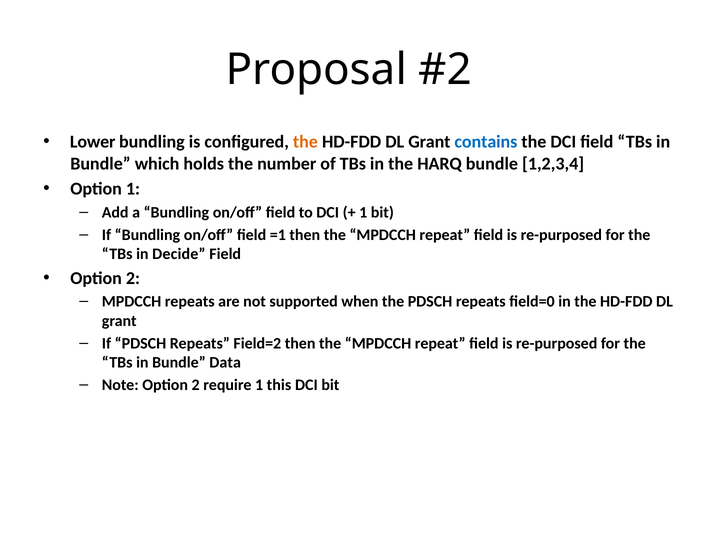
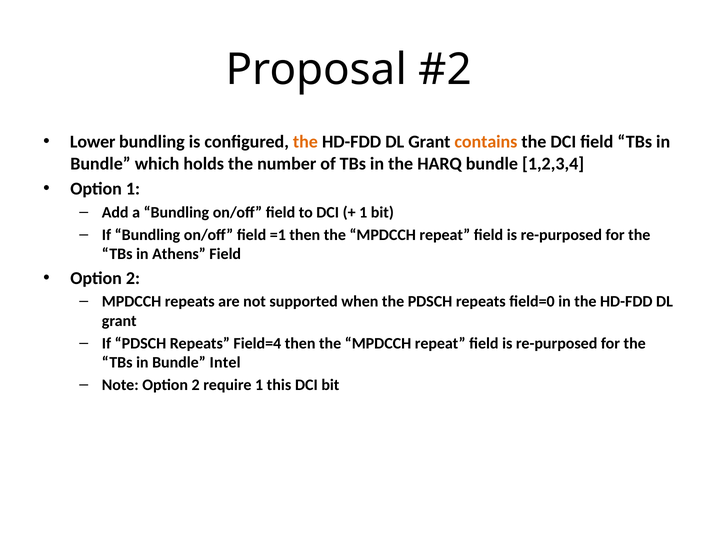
contains colour: blue -> orange
Decide: Decide -> Athens
Field=2: Field=2 -> Field=4
Data: Data -> Intel
